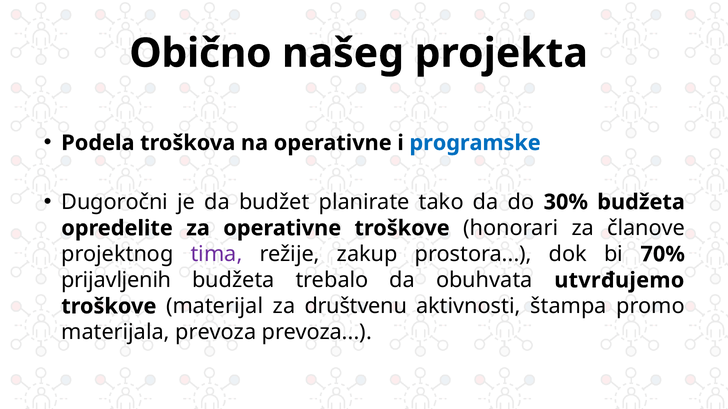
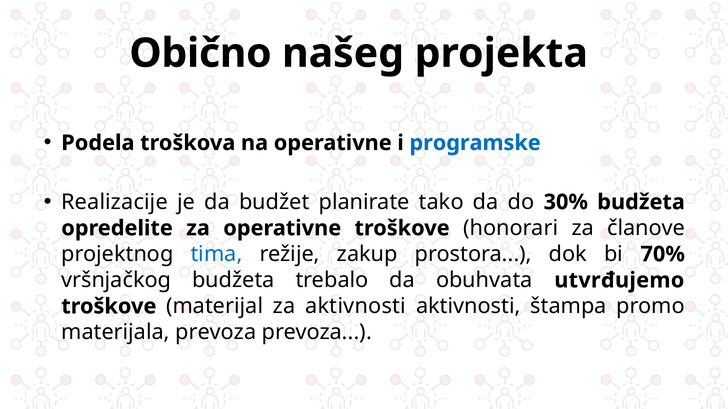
Dugoročni: Dugoročni -> Realizacije
tima colour: purple -> blue
prijavljenih: prijavljenih -> vršnjačkog
za društvenu: društvenu -> aktivnosti
